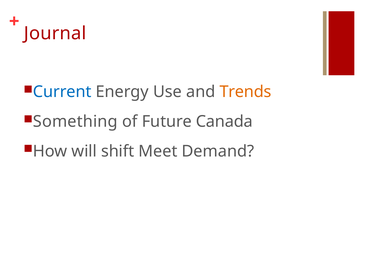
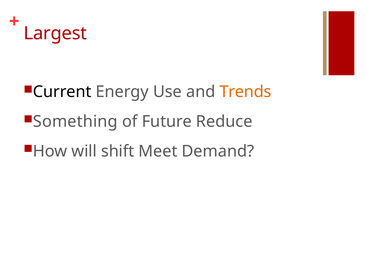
Journal: Journal -> Largest
Current colour: blue -> black
Canada: Canada -> Reduce
